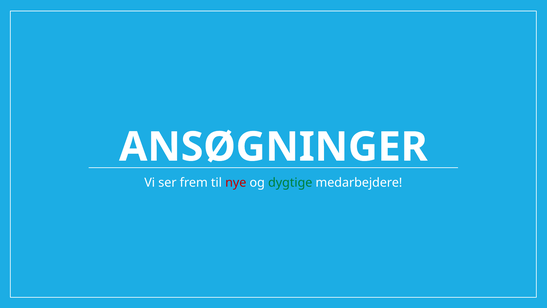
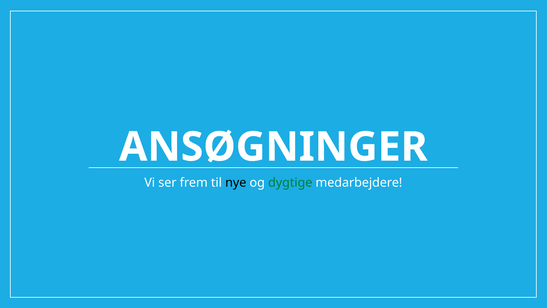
nye colour: red -> black
